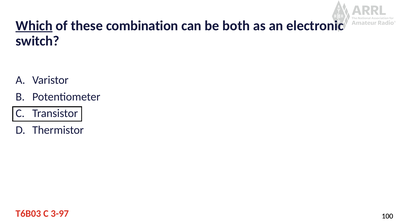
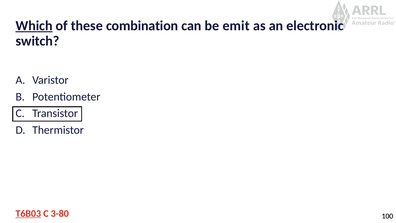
both: both -> emit
T6B03 underline: none -> present
3-97: 3-97 -> 3-80
